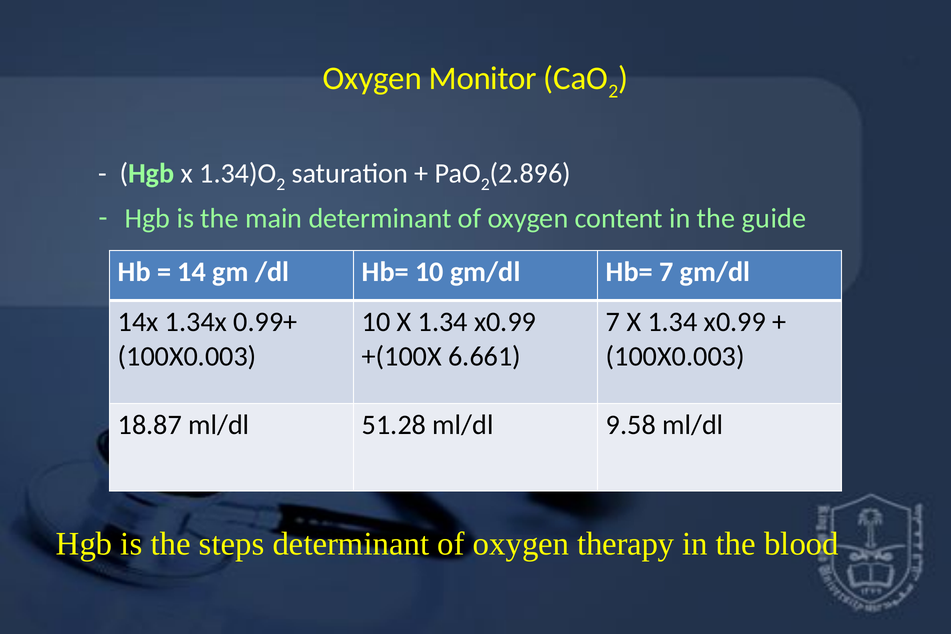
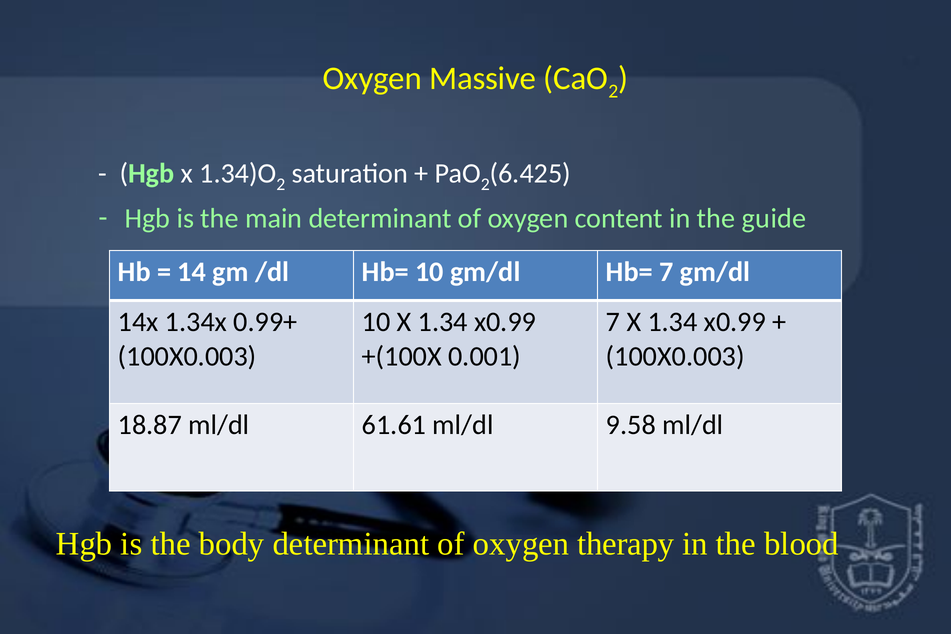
Monitor: Monitor -> Massive
2.896: 2.896 -> 6.425
6.661: 6.661 -> 0.001
51.28: 51.28 -> 61.61
steps: steps -> body
